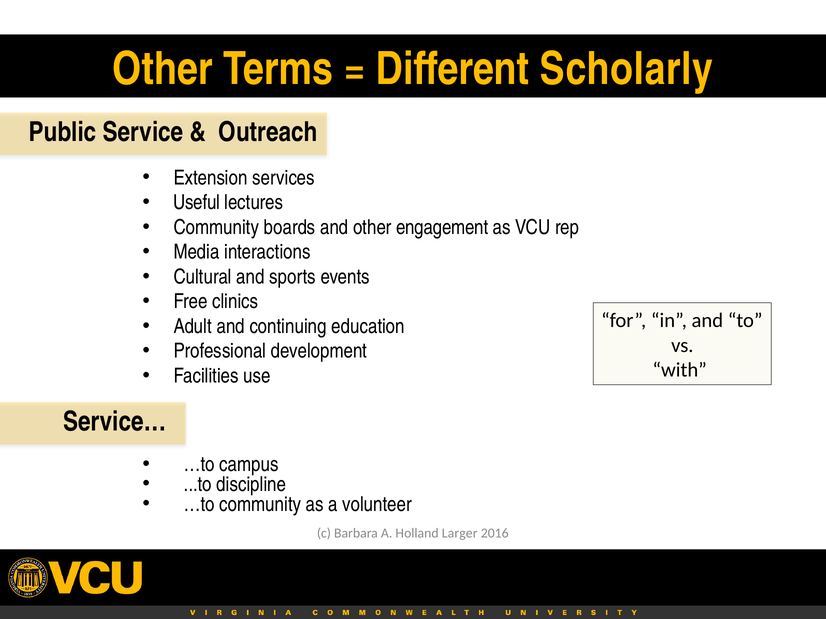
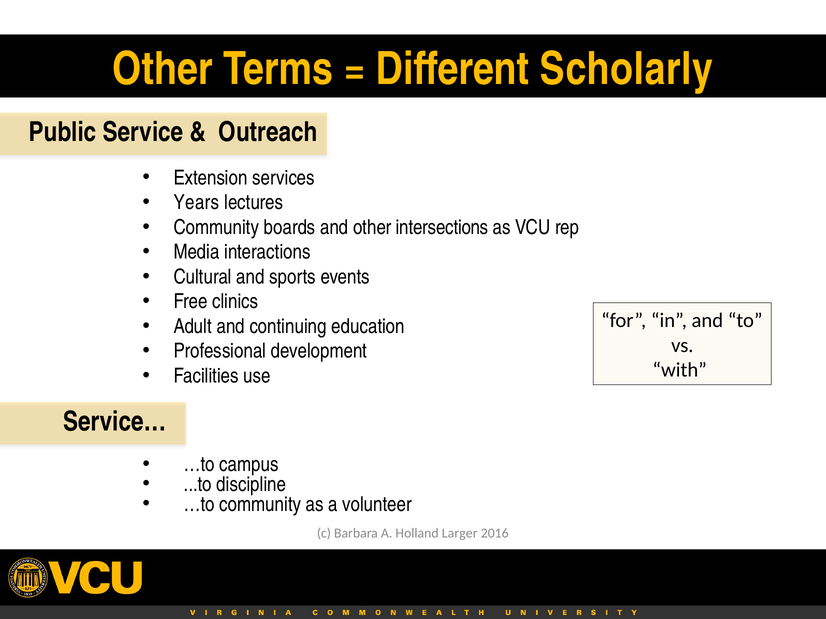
Useful: Useful -> Years
engagement: engagement -> intersections
